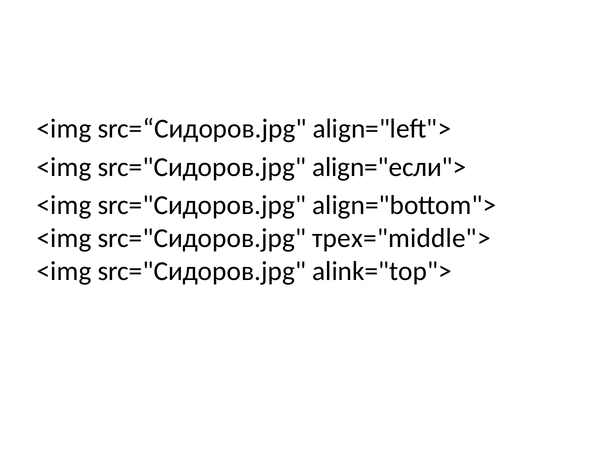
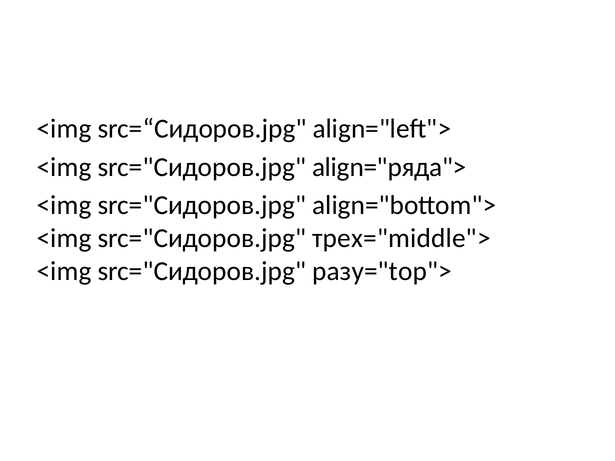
align="если">: align="если"> -> align="ряда">
alink="top">: alink="top"> -> разу="top">
